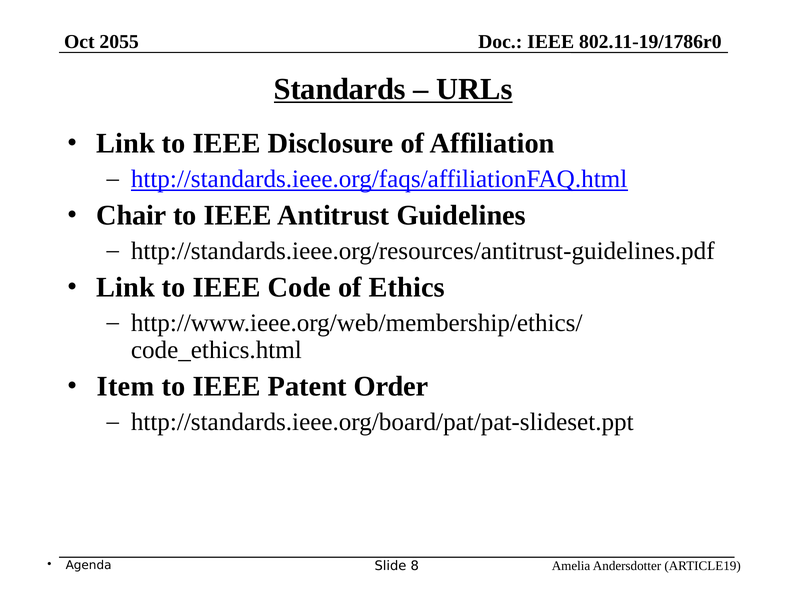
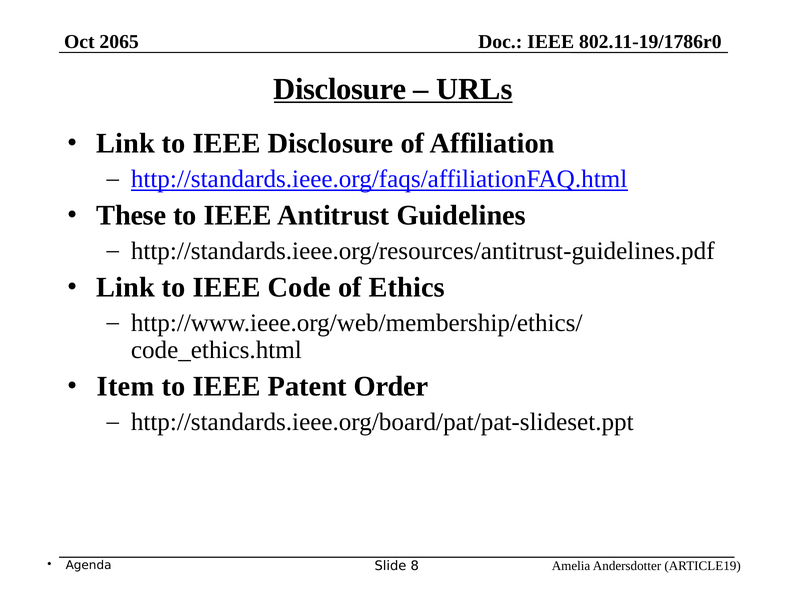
2055: 2055 -> 2065
Standards at (340, 89): Standards -> Disclosure
Chair: Chair -> These
